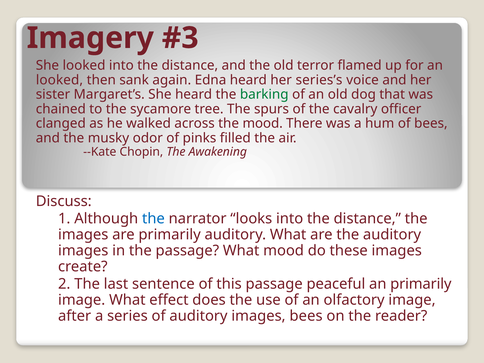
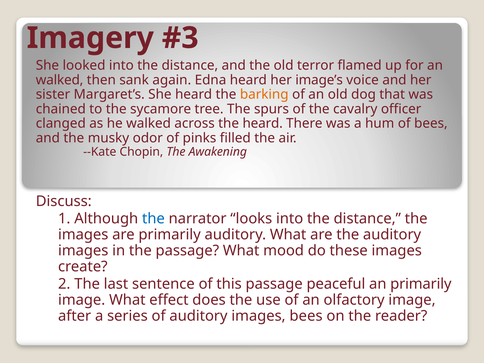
looked at (59, 80): looked -> walked
series’s: series’s -> image’s
barking colour: green -> orange
the mood: mood -> heard
